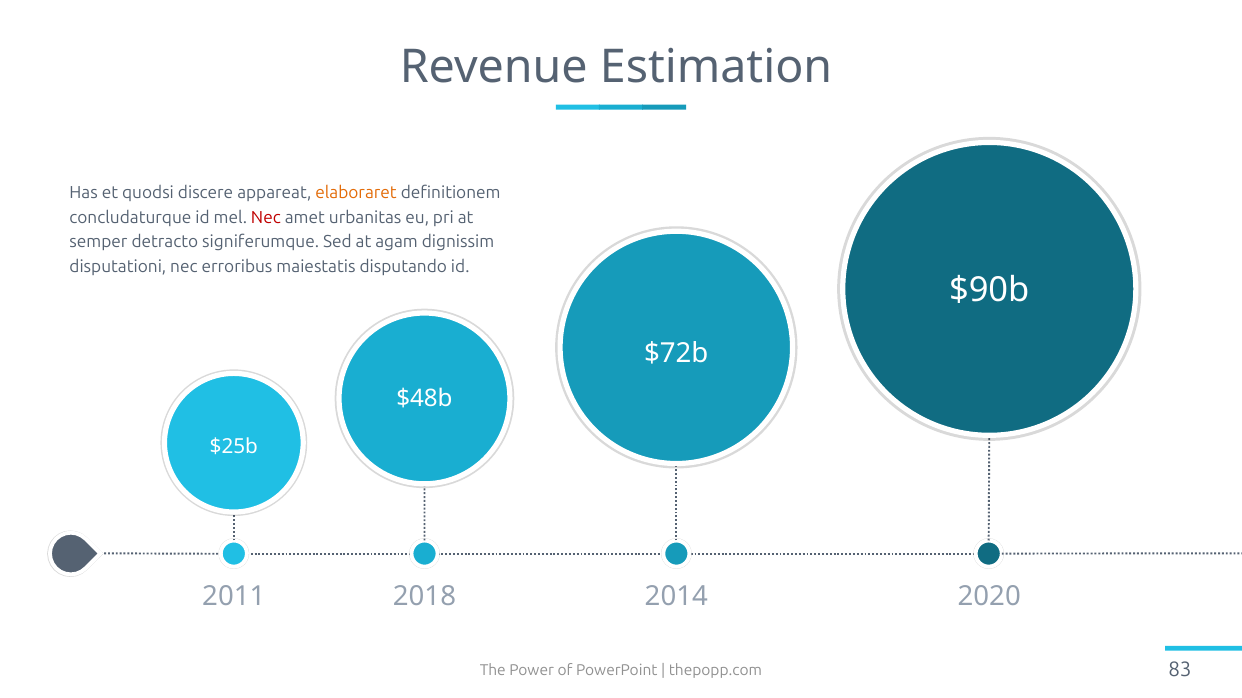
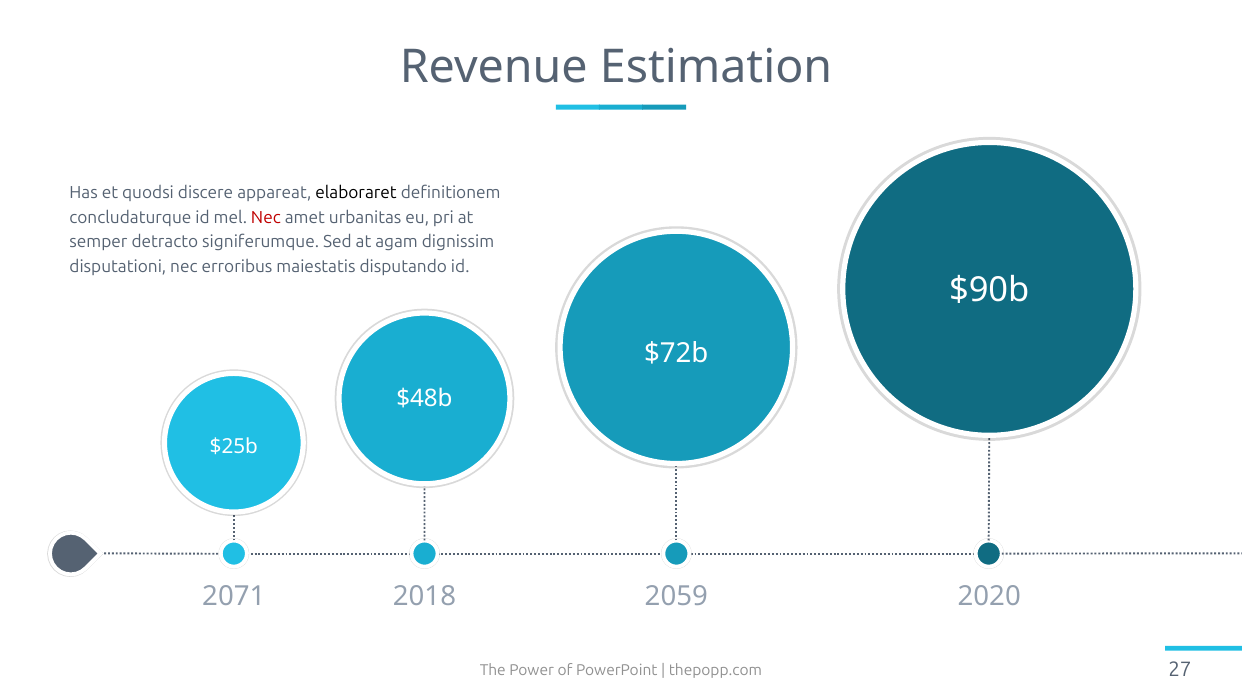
elaboraret colour: orange -> black
2011: 2011 -> 2071
2014: 2014 -> 2059
83: 83 -> 27
